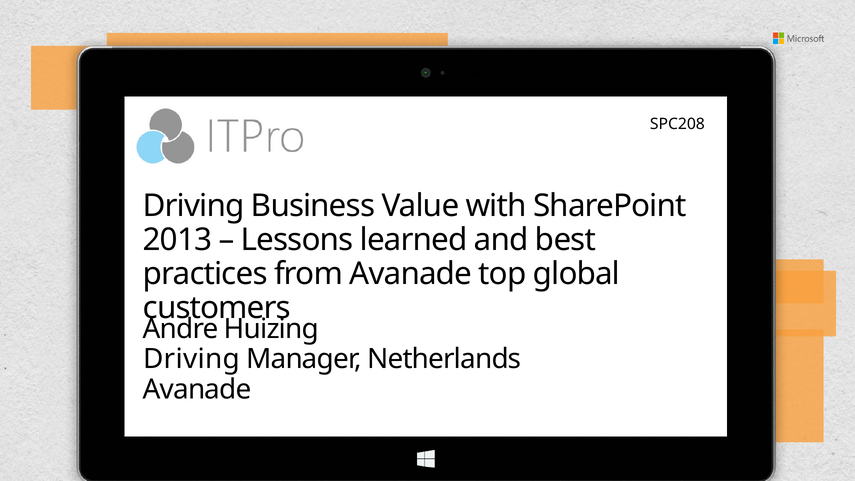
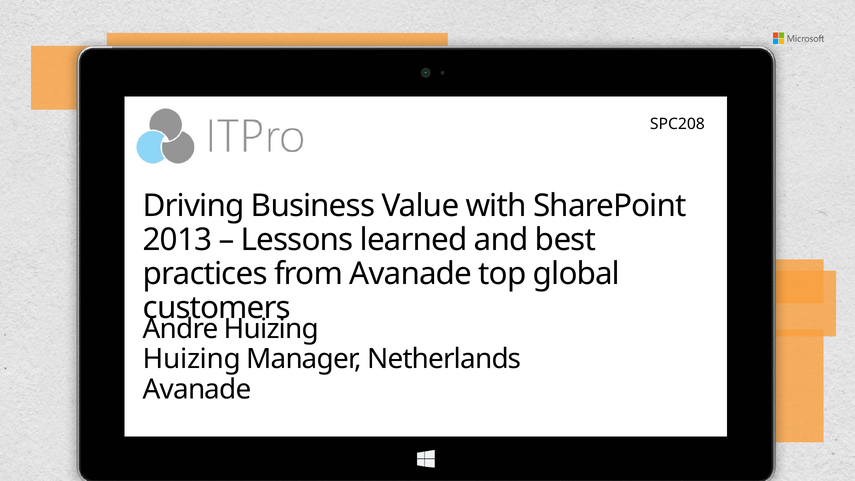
Driving at (192, 359): Driving -> Huizing
